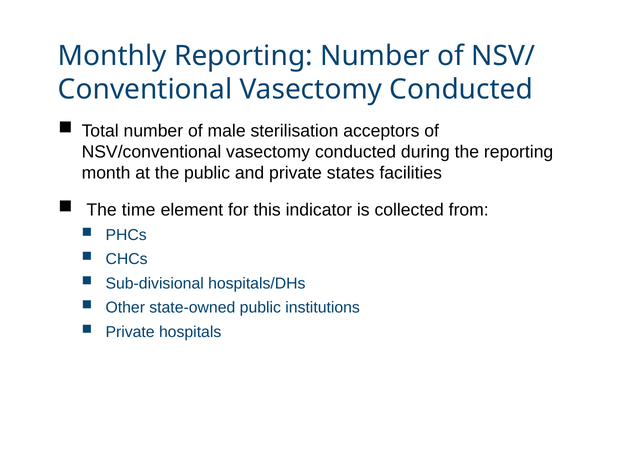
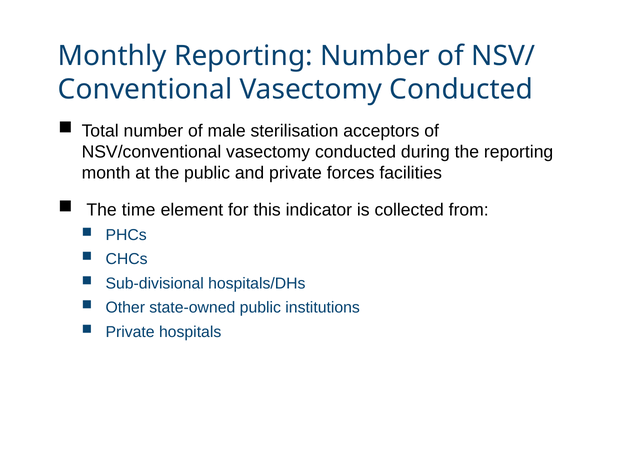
states: states -> forces
